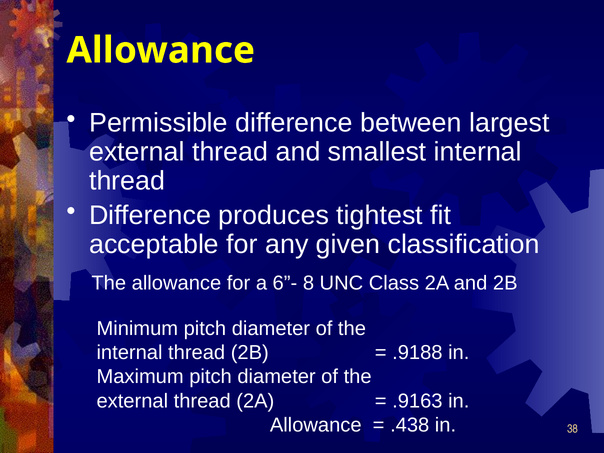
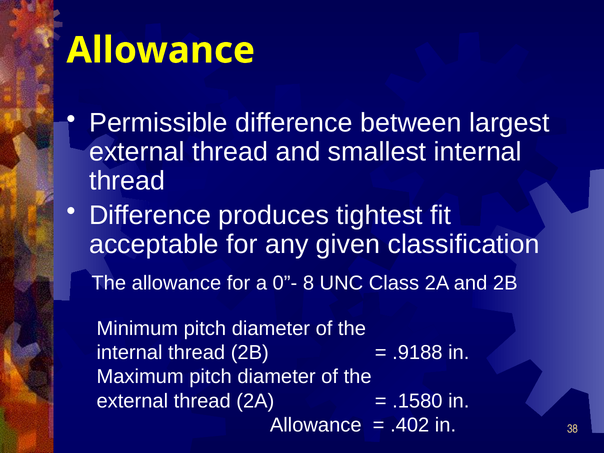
6”-: 6”- -> 0”-
.9163: .9163 -> .1580
.438: .438 -> .402
